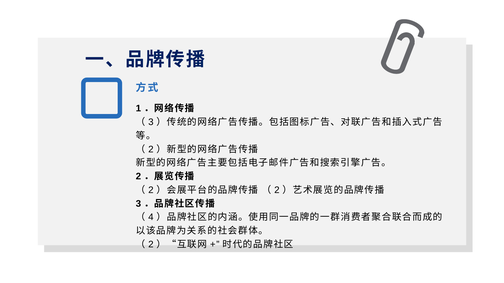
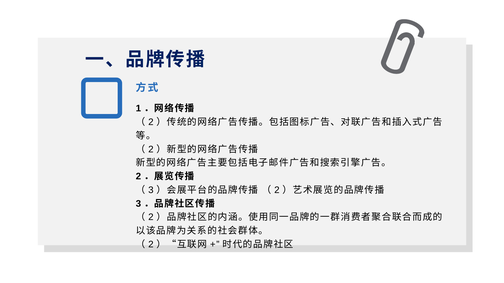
3 at (151, 122): 3 -> 2
2 at (151, 190): 2 -> 3
4 at (151, 218): 4 -> 2
